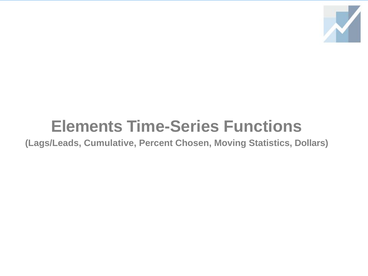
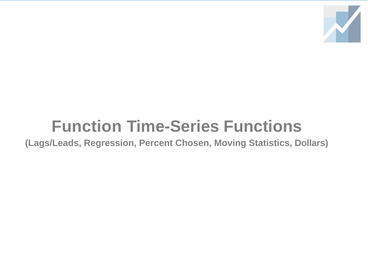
Elements: Elements -> Function
Cumulative: Cumulative -> Regression
